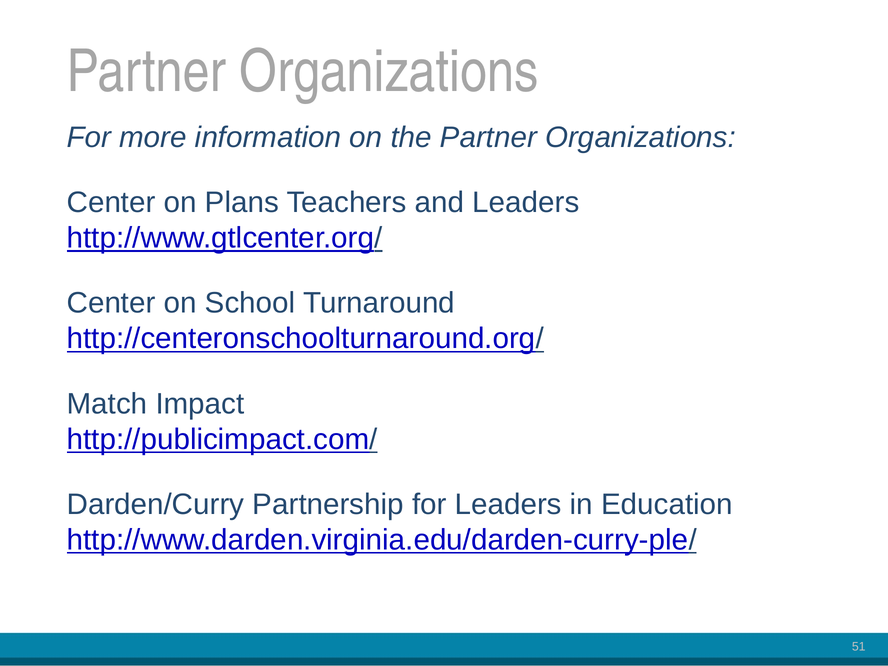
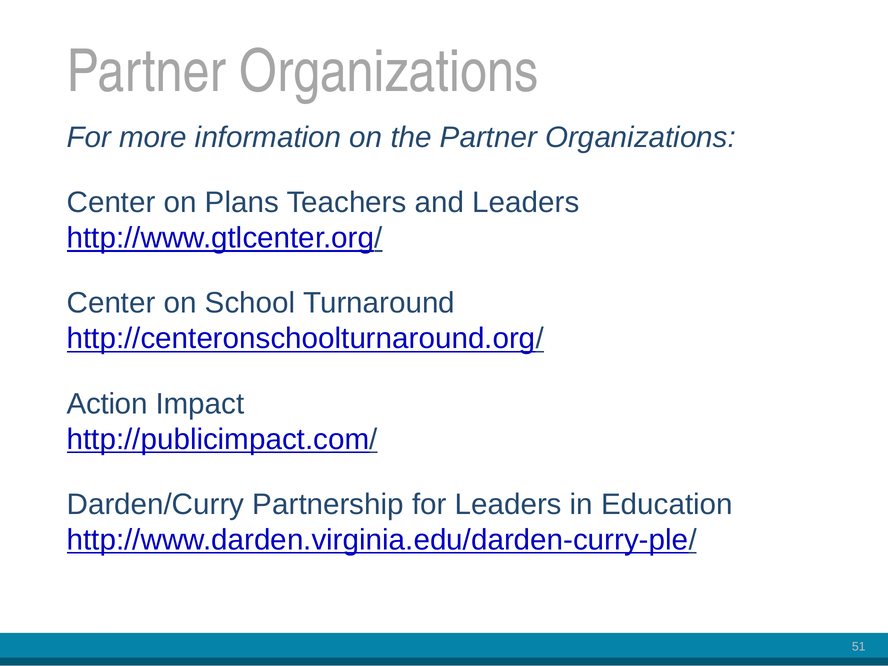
Match: Match -> Action
